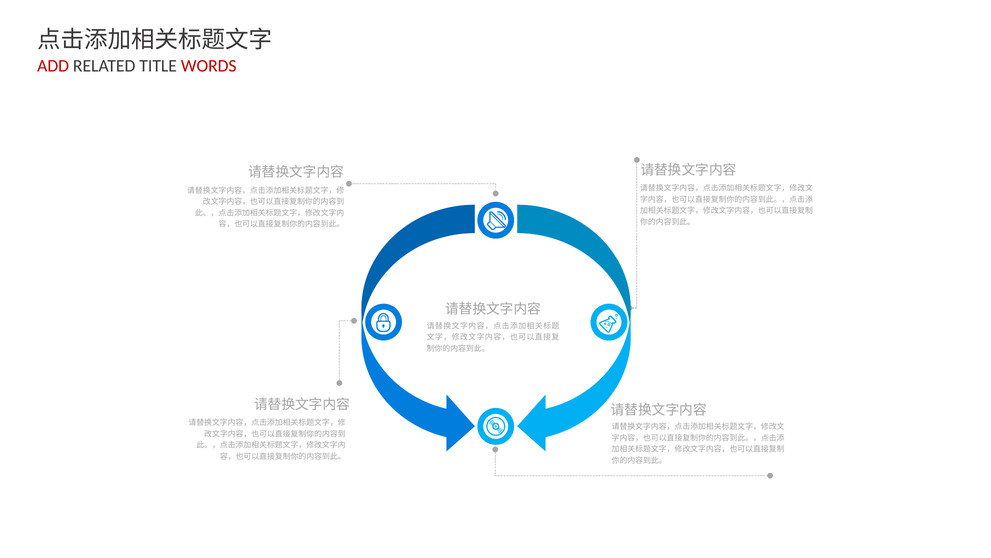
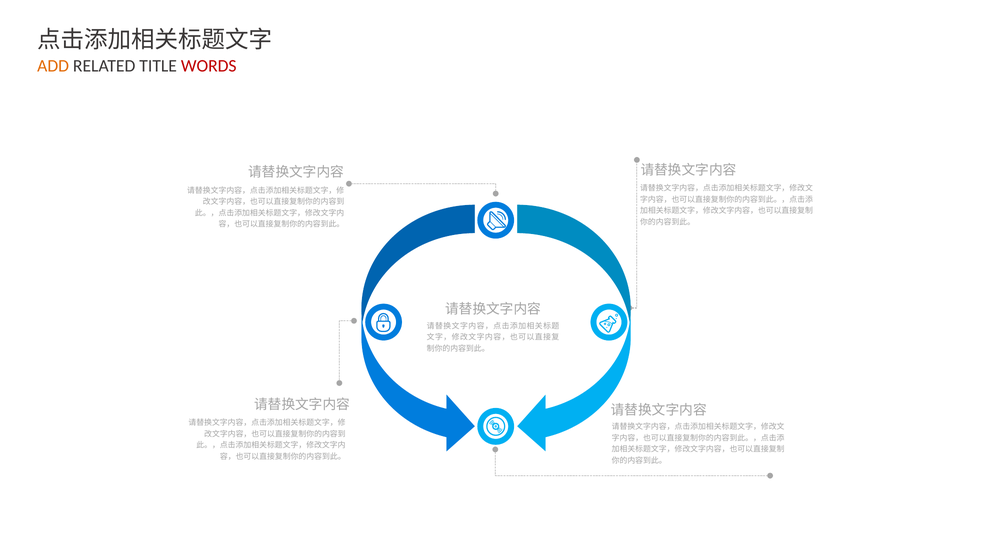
ADD colour: red -> orange
